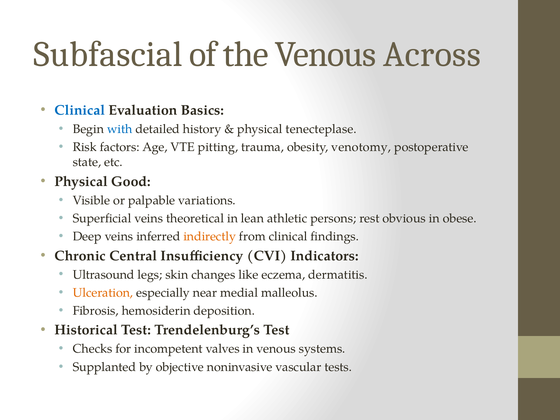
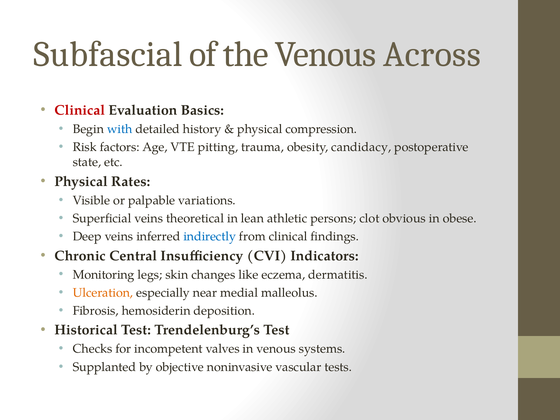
Clinical at (80, 110) colour: blue -> red
tenecteplase: tenecteplase -> compression
venotomy: venotomy -> candidacy
Good: Good -> Rates
rest: rest -> clot
indirectly colour: orange -> blue
Ultrasound: Ultrasound -> Monitoring
